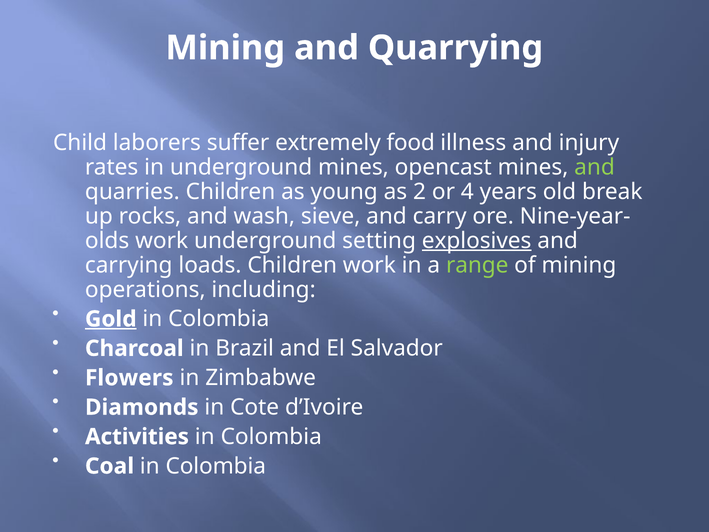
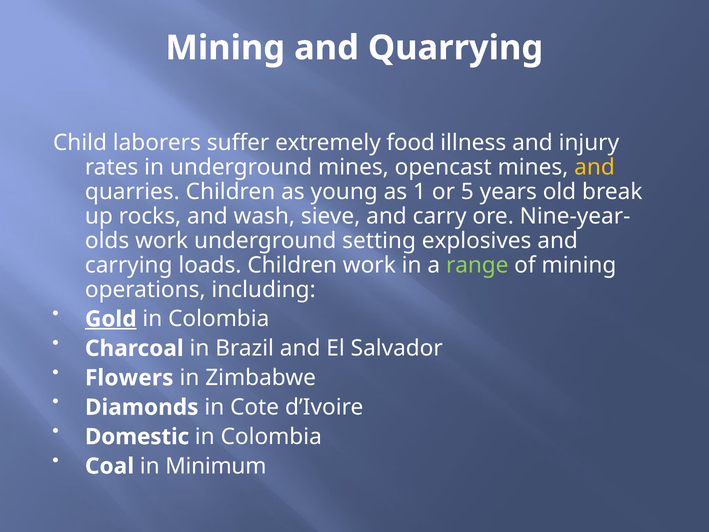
and at (595, 167) colour: light green -> yellow
2: 2 -> 1
4: 4 -> 5
explosives underline: present -> none
Activities: Activities -> Domestic
Coal in Colombia: Colombia -> Minimum
